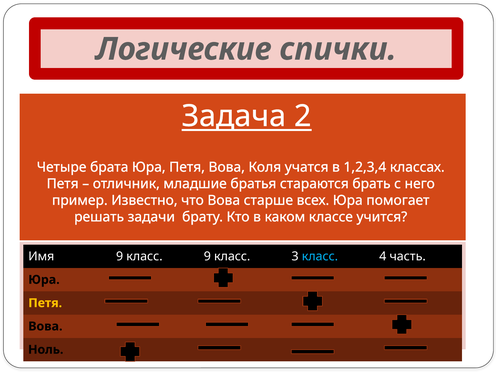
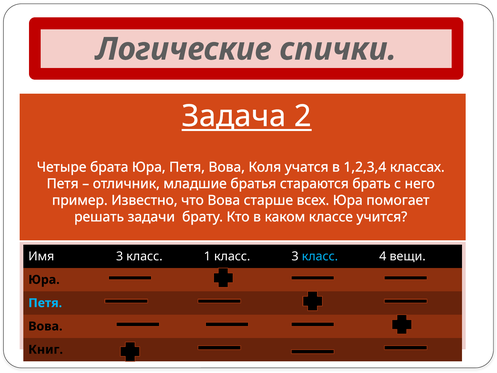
Имя 9: 9 -> 3
класс 9: 9 -> 1
часть: часть -> вещи
Петя at (45, 303) colour: yellow -> light blue
Ноль: Ноль -> Книг
